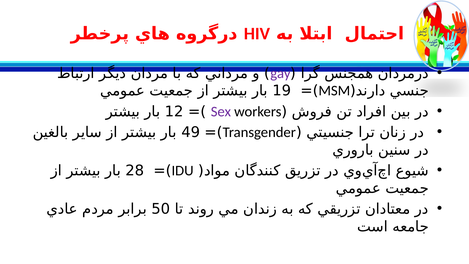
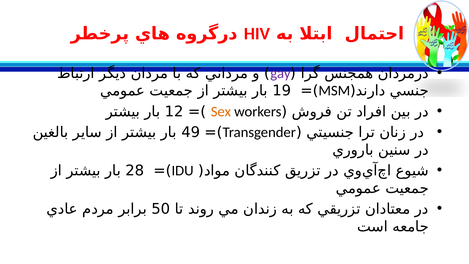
Sex colour: purple -> orange
